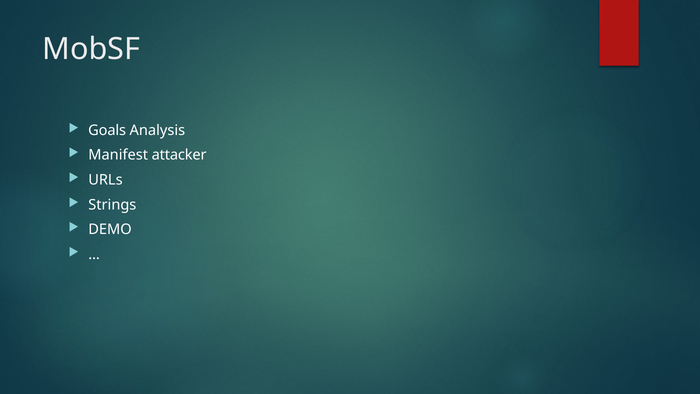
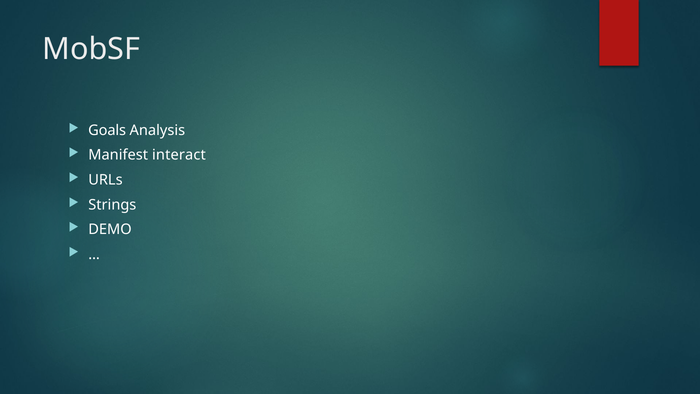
attacker: attacker -> interact
